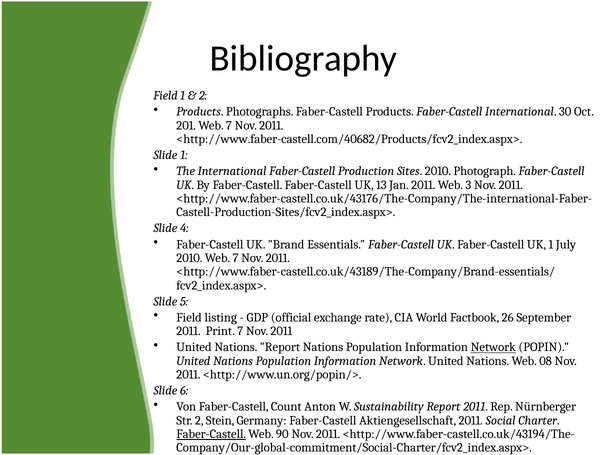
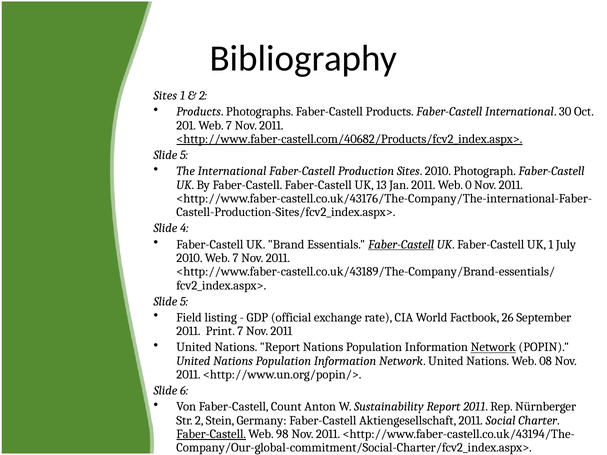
Field at (165, 96): Field -> Sites
<http://www.faber-castell.com/40682/Products/fcv2_index.aspx> underline: none -> present
1 at (184, 155): 1 -> 5
3: 3 -> 0
Faber-Castell at (401, 244) underline: none -> present
90: 90 -> 98
